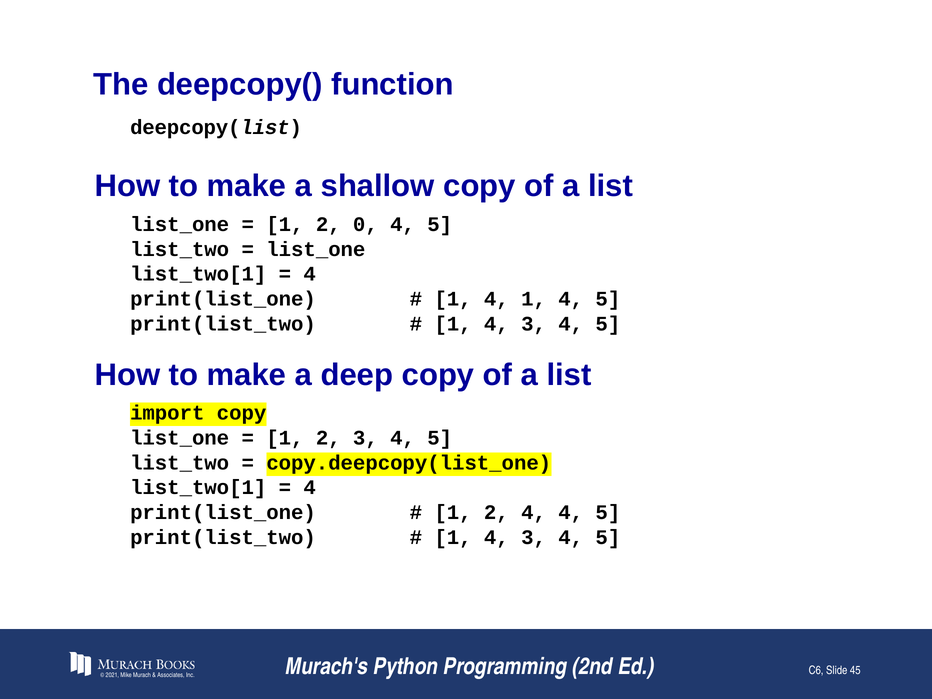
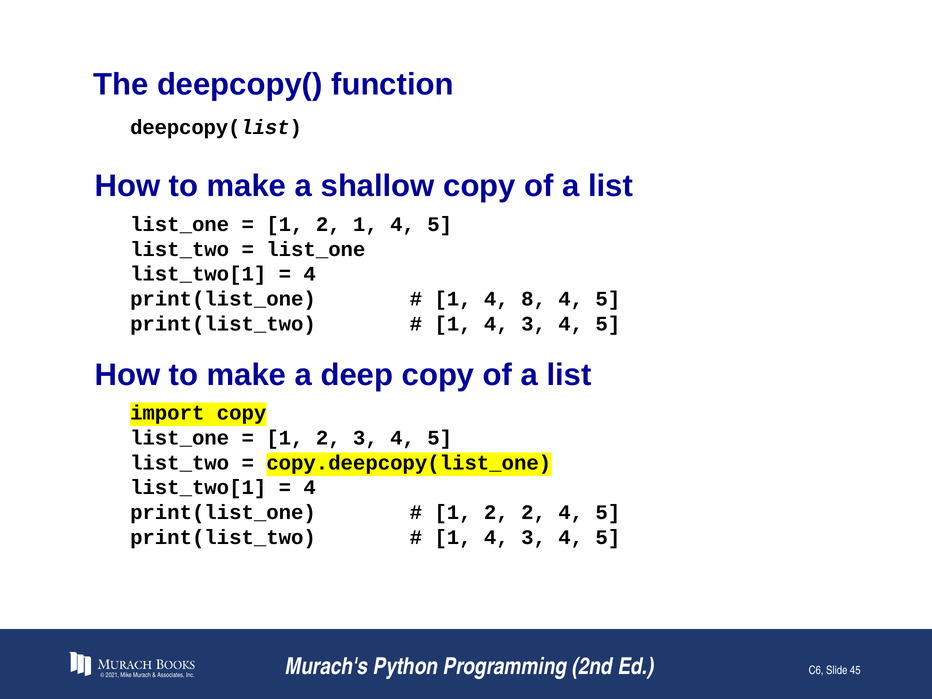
2 0: 0 -> 1
4 1: 1 -> 8
2 4: 4 -> 2
